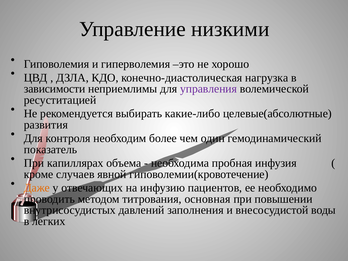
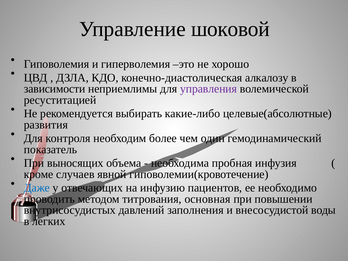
низкими: низкими -> шоковой
нагрузка: нагрузка -> алкалозу
капиллярах: капиллярах -> выносящих
Даже colour: orange -> blue
